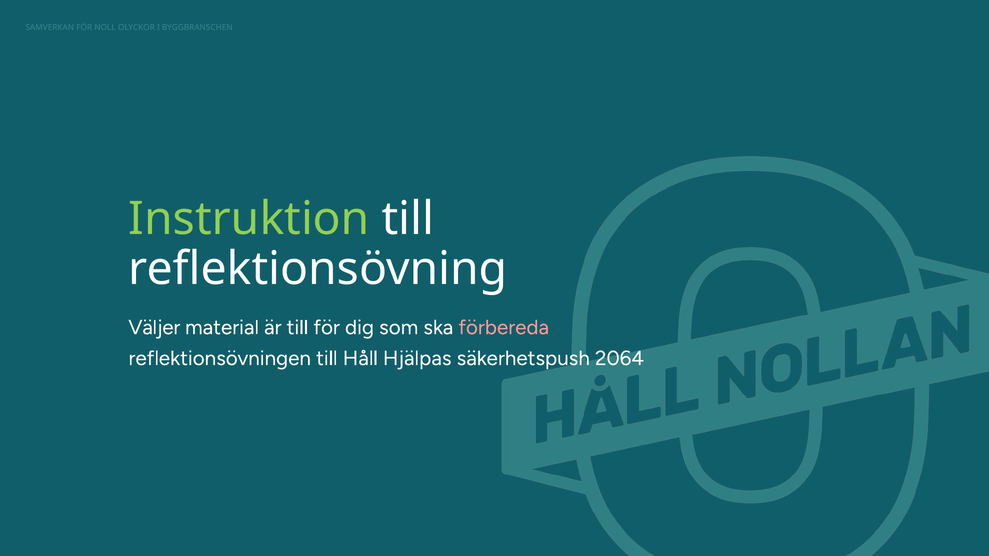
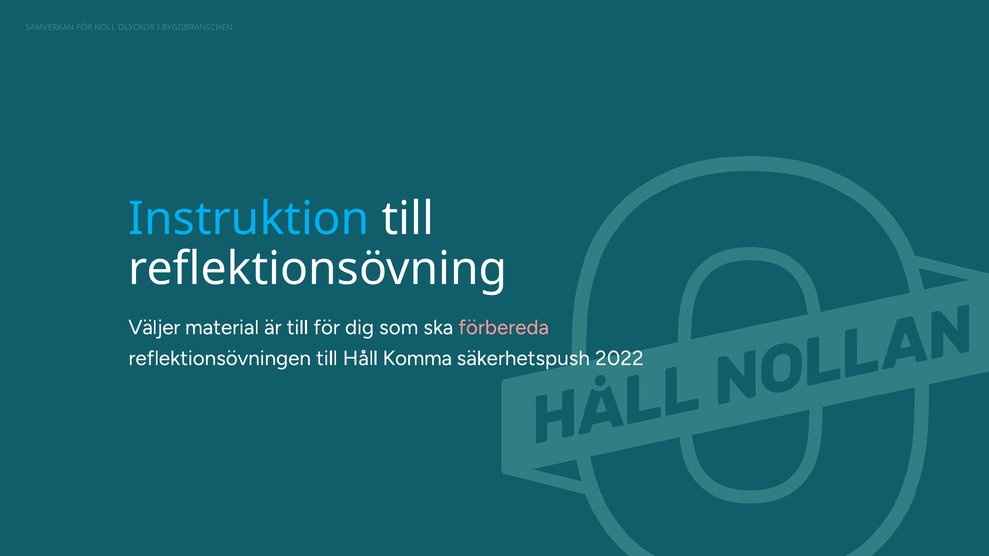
Instruktion colour: light green -> light blue
Hjälpas: Hjälpas -> Komma
2064: 2064 -> 2022
